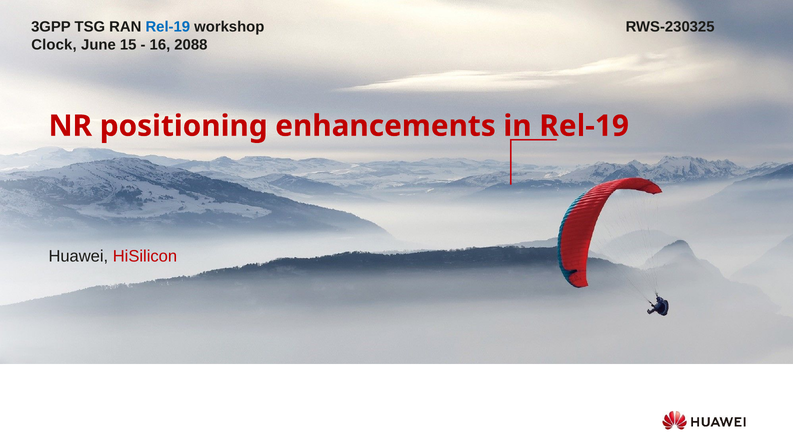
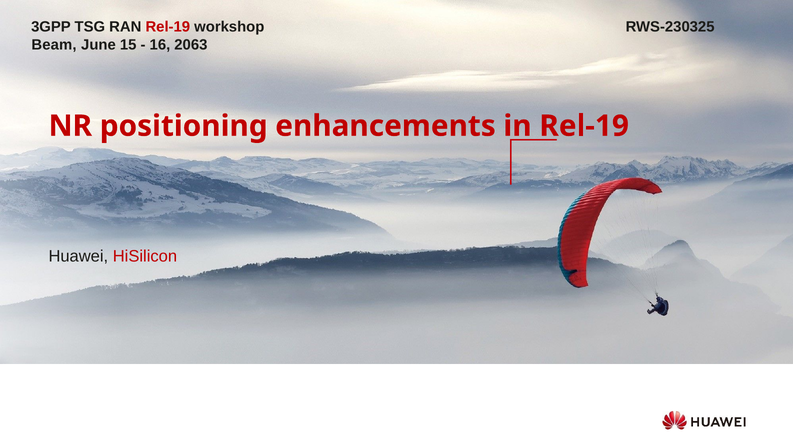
Rel-19 at (168, 27) colour: blue -> red
Clock: Clock -> Beam
2088: 2088 -> 2063
